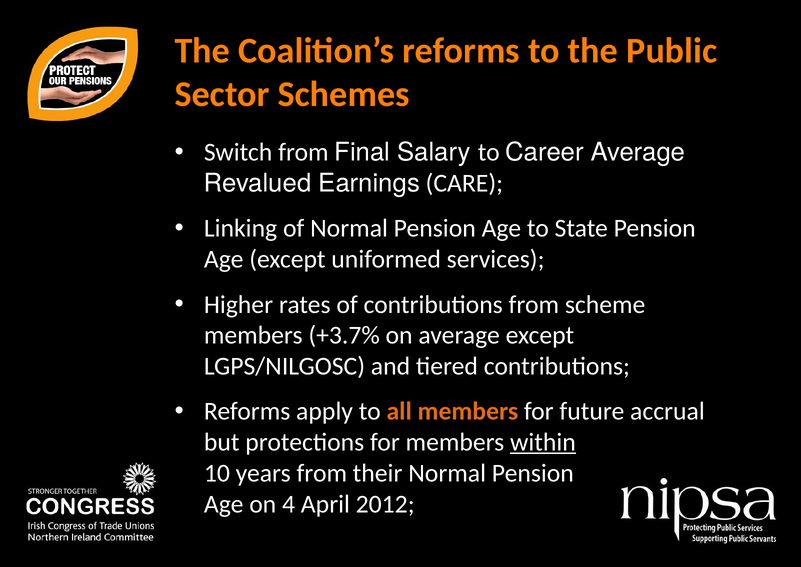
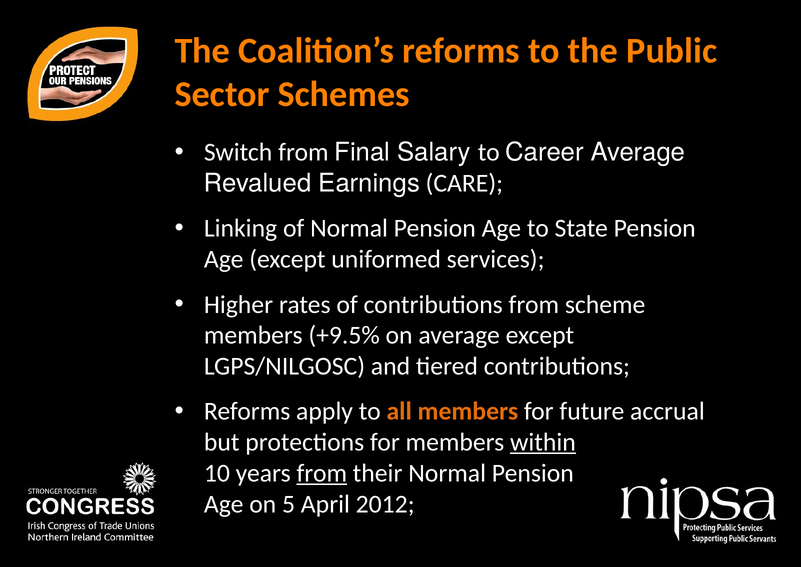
+3.7%: +3.7% -> +9.5%
from at (322, 473) underline: none -> present
4: 4 -> 5
